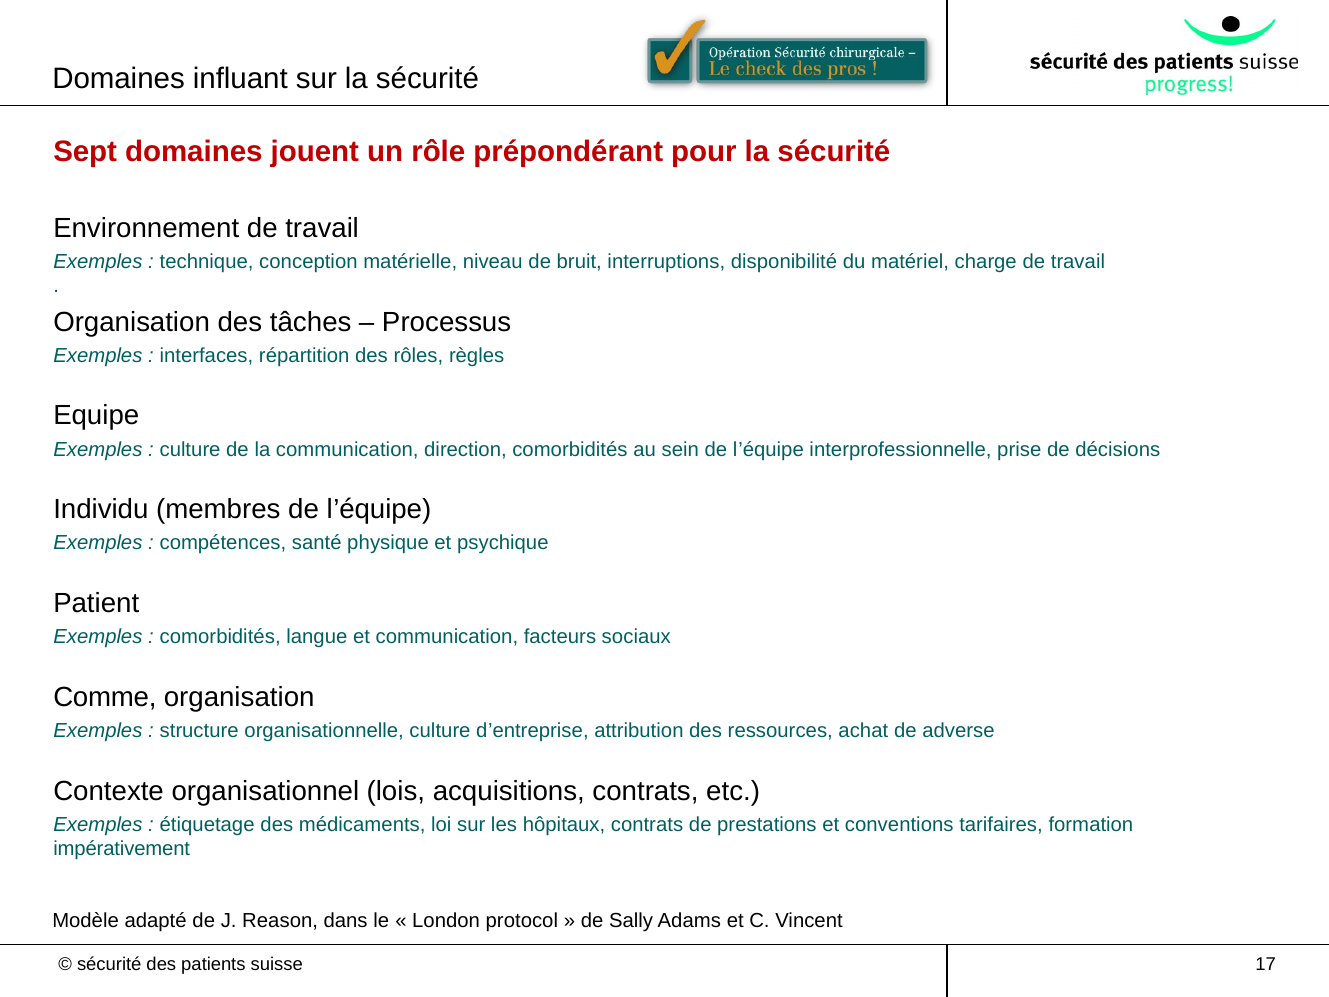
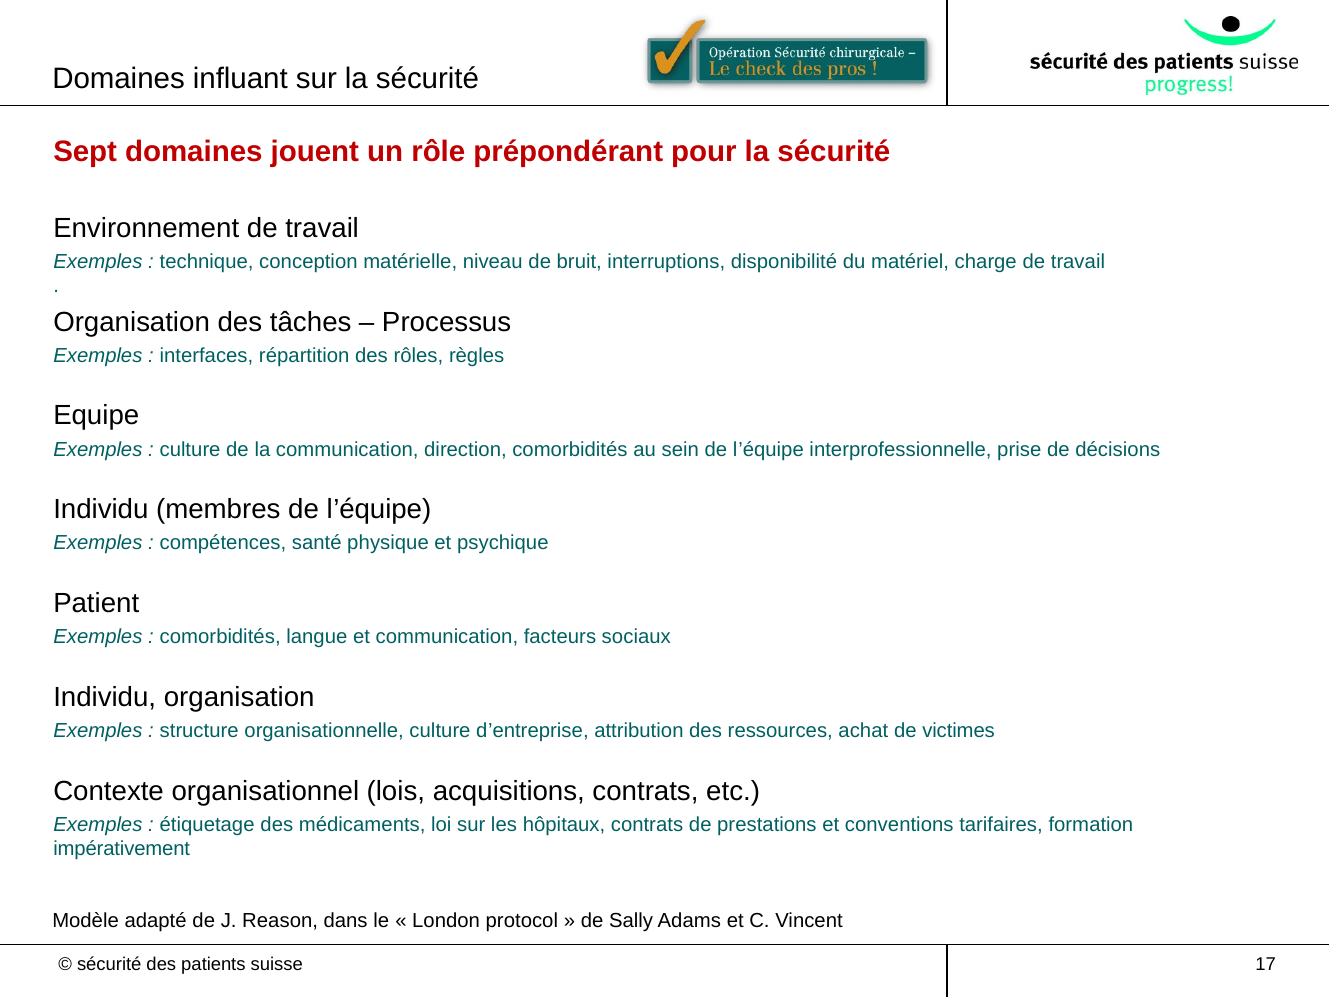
Comme at (105, 697): Comme -> Individu
adverse: adverse -> victimes
